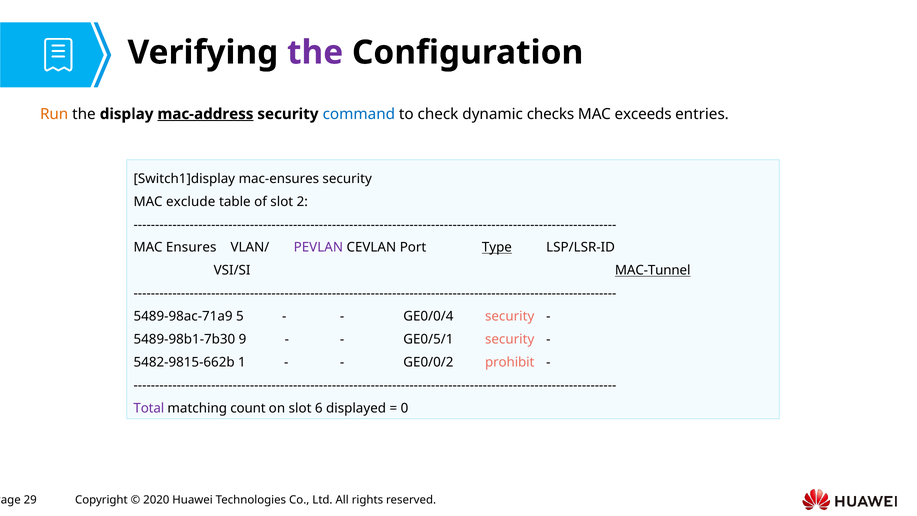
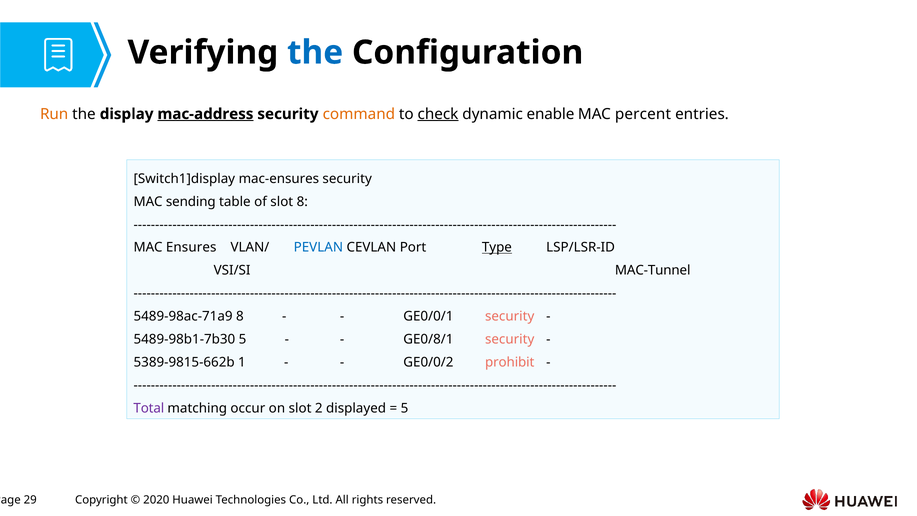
the at (315, 53) colour: purple -> blue
command colour: blue -> orange
check underline: none -> present
checks: checks -> enable
exceeds: exceeds -> percent
exclude: exclude -> sending
slot 2: 2 -> 8
PEVLAN colour: purple -> blue
MAC-Tunnel underline: present -> none
5489-98ac-71a9 5: 5 -> 8
GE0/0/4: GE0/0/4 -> GE0/0/1
5489-98b1-7b30 9: 9 -> 5
GE0/5/1: GE0/5/1 -> GE0/8/1
5482-9815-662b: 5482-9815-662b -> 5389-9815-662b
count: count -> occur
6: 6 -> 2
0 at (404, 408): 0 -> 5
